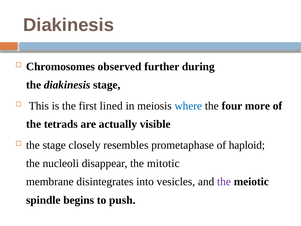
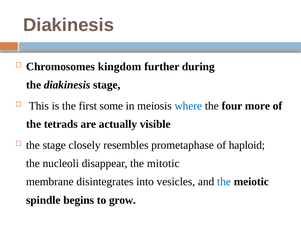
observed: observed -> kingdom
lined: lined -> some
the at (224, 182) colour: purple -> blue
push: push -> grow
